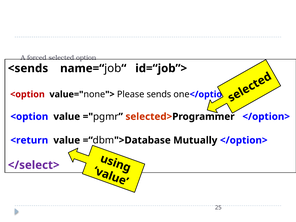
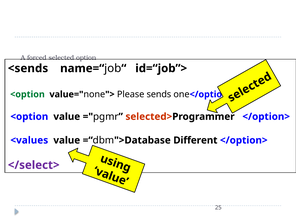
<option at (27, 94) colour: red -> green
<return: <return -> <values
Mutually: Mutually -> Different
